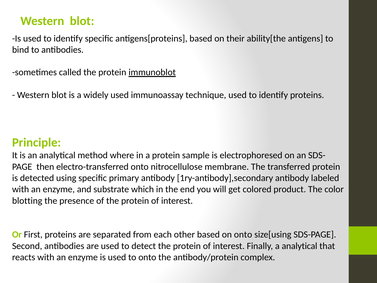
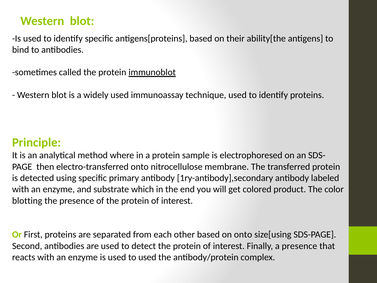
a analytical: analytical -> presence
to onto: onto -> used
